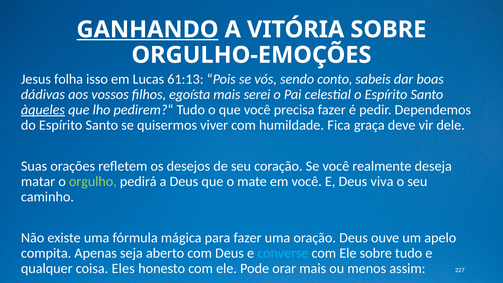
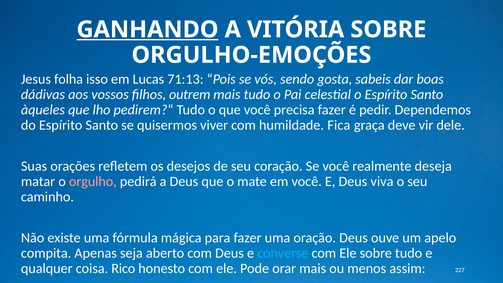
61:13: 61:13 -> 71:13
conto: conto -> gosta
egoísta: egoísta -> outrem
mais serei: serei -> tudo
àqueles underline: present -> none
orgulho colour: light green -> pink
Eles: Eles -> Rico
